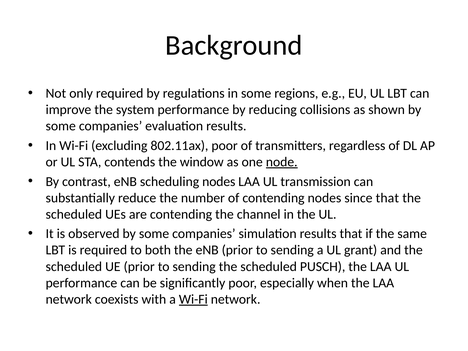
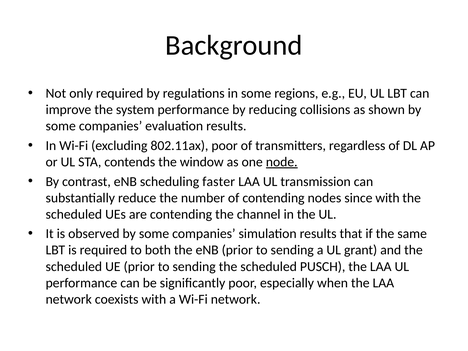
scheduling nodes: nodes -> faster
since that: that -> with
Wi-Fi at (193, 299) underline: present -> none
